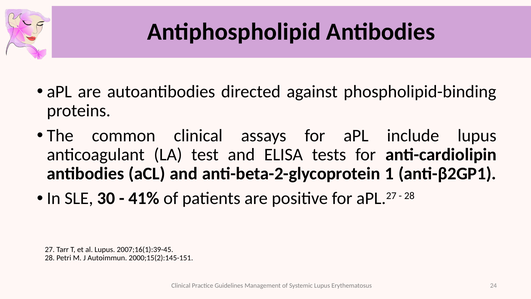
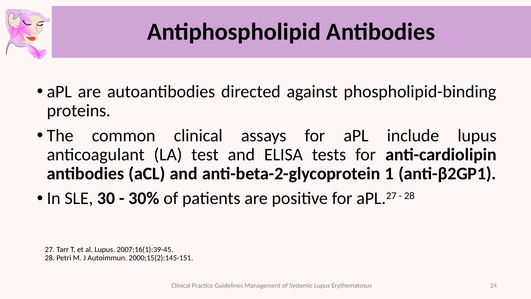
41%: 41% -> 30%
